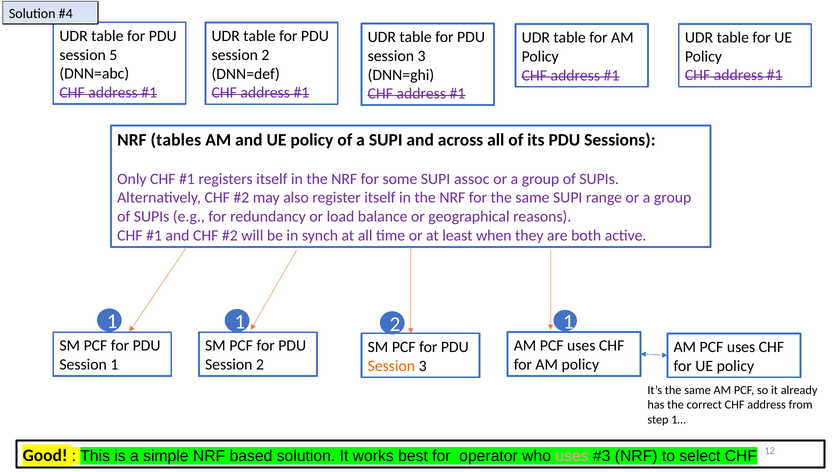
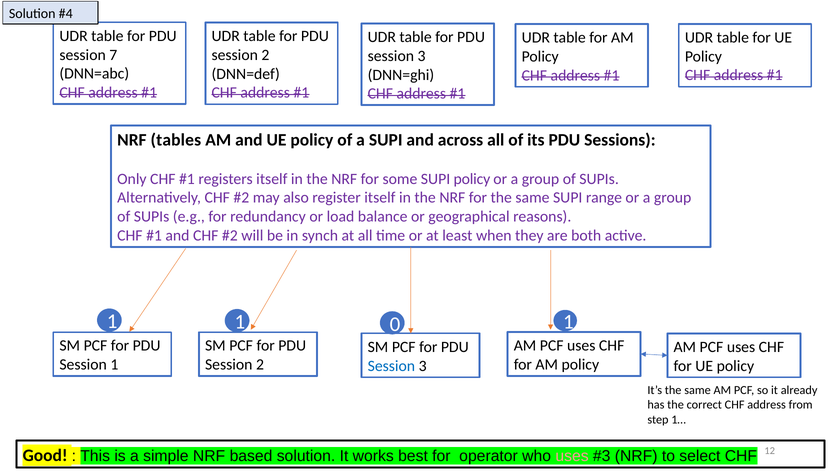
5: 5 -> 7
SUPI assoc: assoc -> policy
1 2: 2 -> 0
Session at (391, 366) colour: orange -> blue
